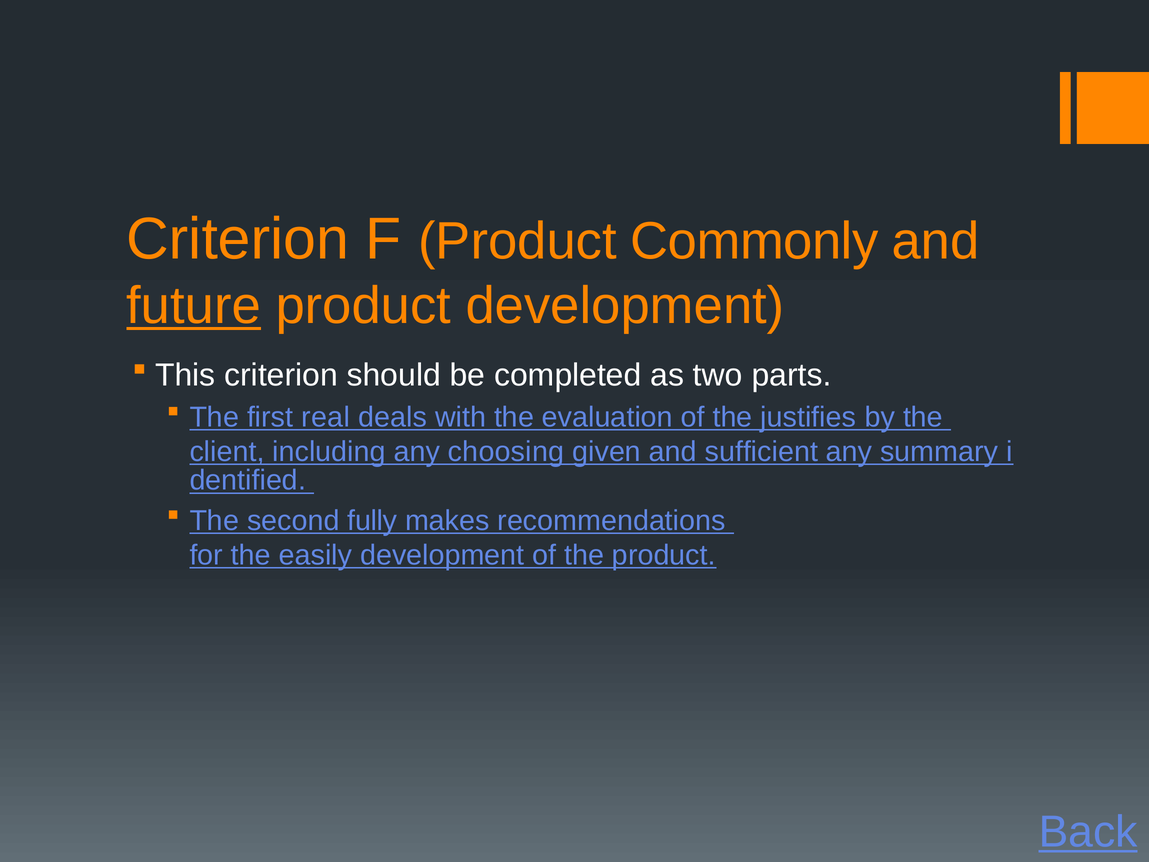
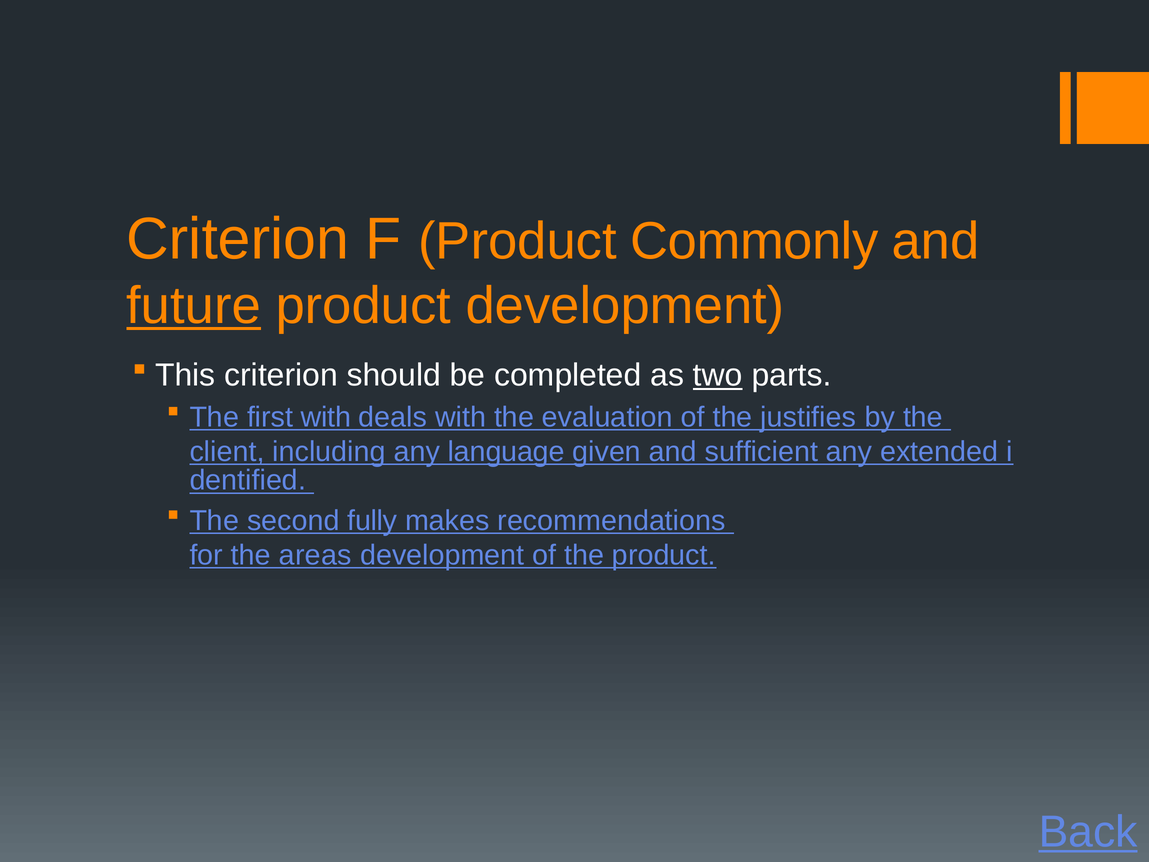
two underline: none -> present
first real: real -> with
choosing: choosing -> language
summary: summary -> extended
easily: easily -> areas
